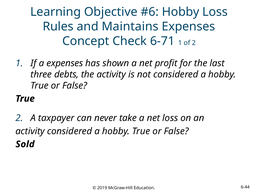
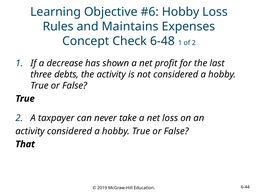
6-71: 6-71 -> 6-48
a expenses: expenses -> decrease
Sold: Sold -> That
